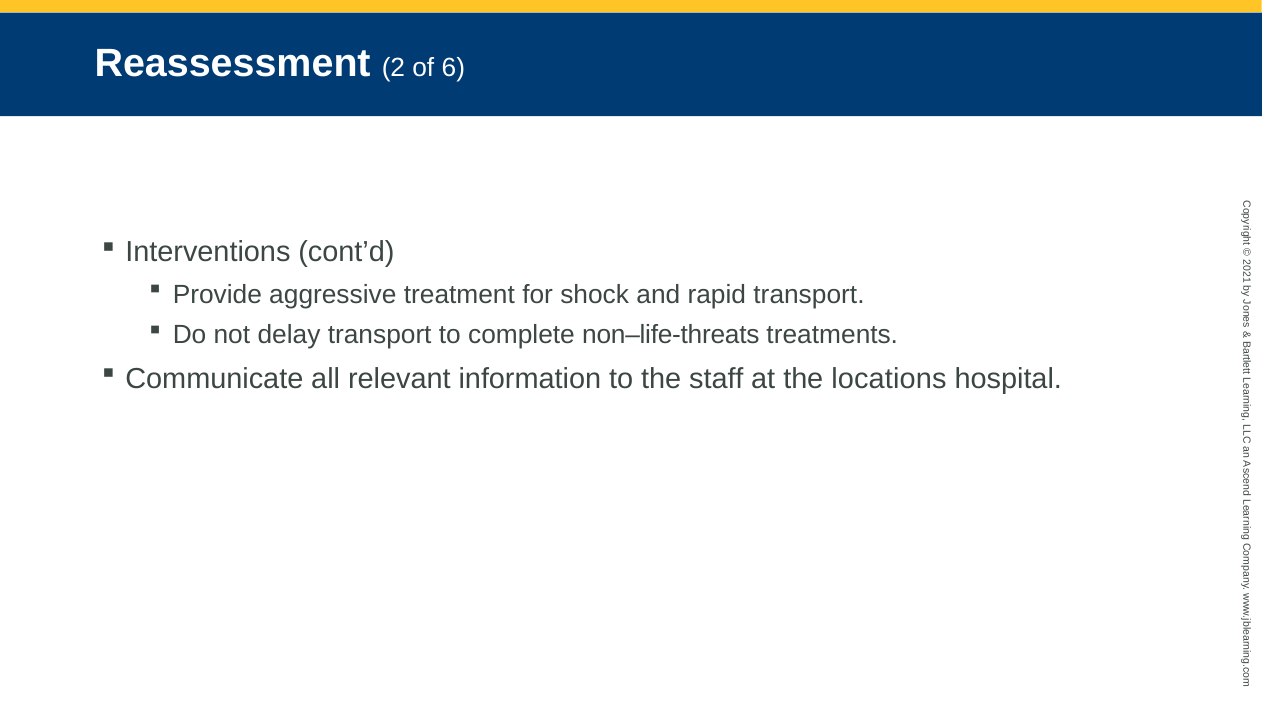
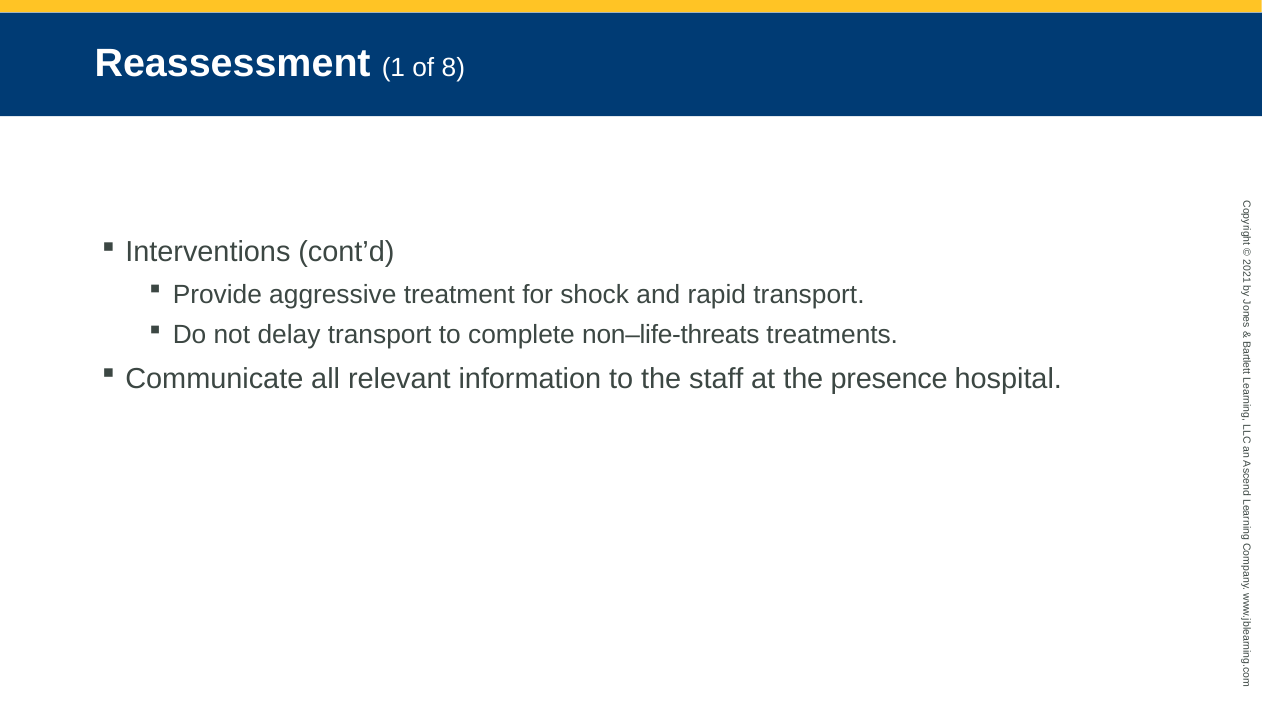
Reassessment 2: 2 -> 1
6: 6 -> 8
locations: locations -> presence
